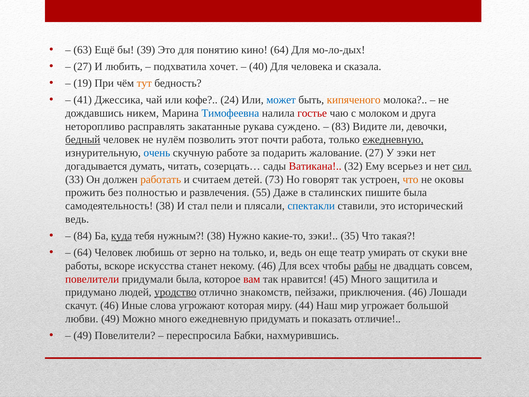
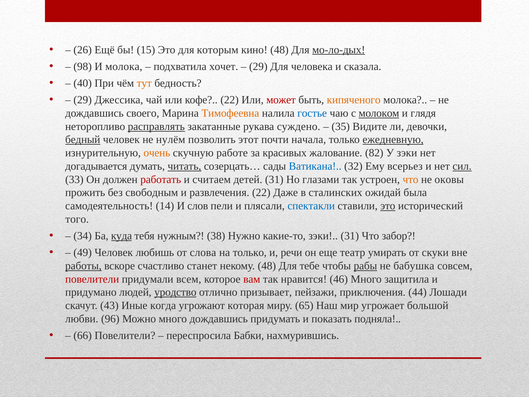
63: 63 -> 26
39: 39 -> 15
понятию: понятию -> которым
кино 64: 64 -> 48
мо-ло-дых underline: none -> present
27 at (83, 66): 27 -> 98
И любить: любить -> молока
40 at (258, 66): 40 -> 29
19: 19 -> 40
41 at (83, 100): 41 -> 29
кофе 24: 24 -> 22
может colour: blue -> red
никем: никем -> своего
Тимофеевна colour: blue -> orange
гостье colour: red -> blue
молоком underline: none -> present
друга: друга -> глядя
расправлять underline: none -> present
83: 83 -> 35
работа: работа -> начала
очень colour: blue -> orange
подарить: подарить -> красивых
жалование 27: 27 -> 82
читать underline: none -> present
Ватикана colour: red -> blue
работать colour: orange -> red
детей 73: 73 -> 31
говорят: говорят -> глазами
полностью: полностью -> свободным
развлечения 55: 55 -> 22
пишите: пишите -> ожидай
самодеятельность 38: 38 -> 14
стал: стал -> слов
это at (388, 206) underline: none -> present
ведь at (77, 219): ведь -> того
84: 84 -> 34
зэки 35: 35 -> 31
такая: такая -> забор
64 at (83, 252): 64 -> 49
зерно: зерно -> слова
и ведь: ведь -> речи
работы underline: none -> present
искусства: искусства -> счастливо
некому 46: 46 -> 48
всех: всех -> тебе
двадцать: двадцать -> бабушка
придумали была: была -> всем
45: 45 -> 46
знакомств: знакомств -> призывает
приключения 46: 46 -> 44
скачут 46: 46 -> 43
слова: слова -> когда
44: 44 -> 65
любви 49: 49 -> 96
много ежедневную: ежедневную -> дождавшись
отличие: отличие -> подняла
49 at (83, 335): 49 -> 66
